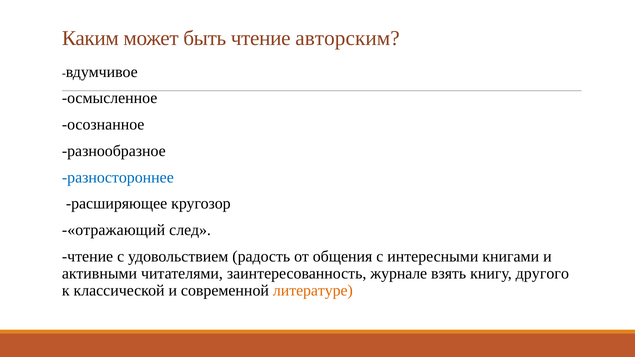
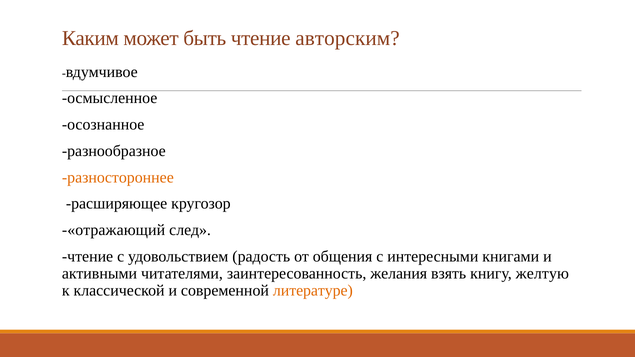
разностороннее colour: blue -> orange
журнале: журнале -> желания
другого: другого -> желтую
